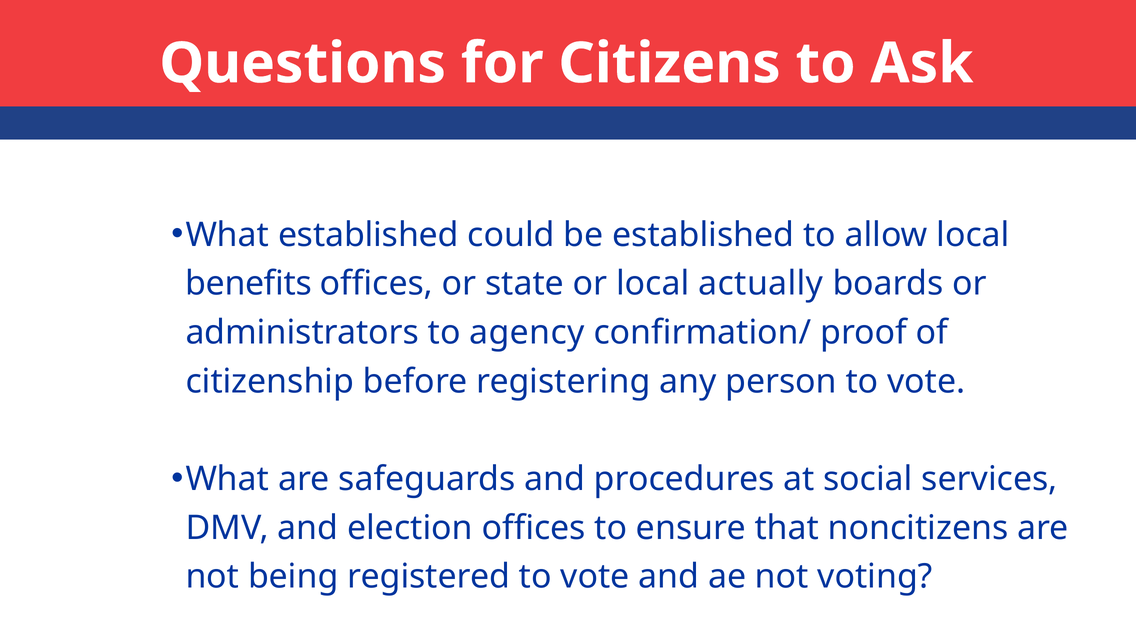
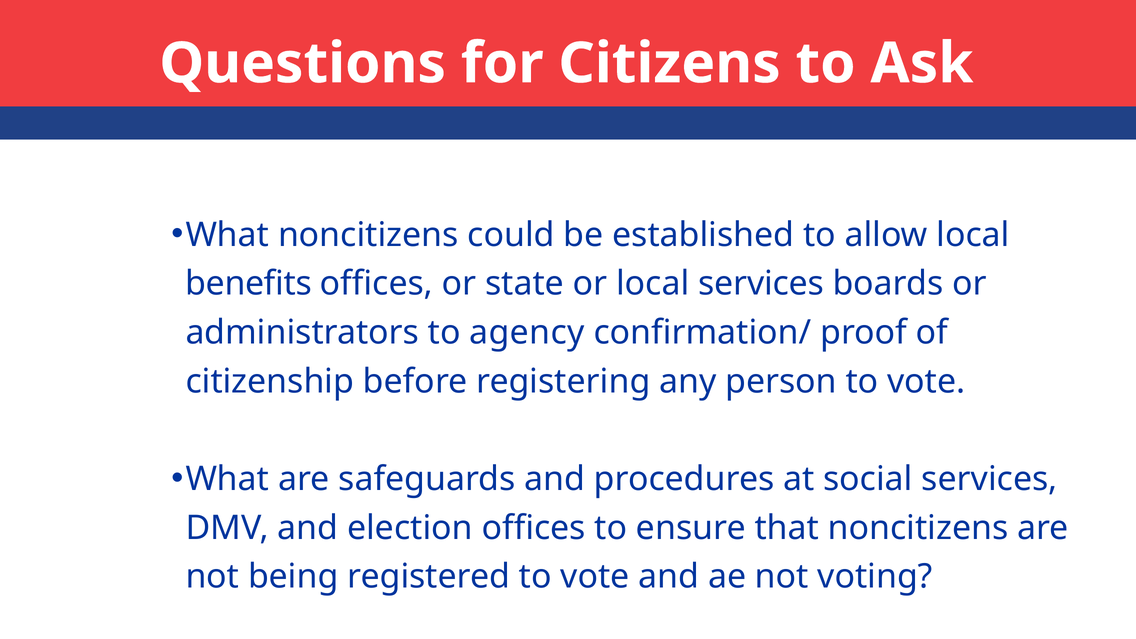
What established: established -> noncitizens
local actually: actually -> services
